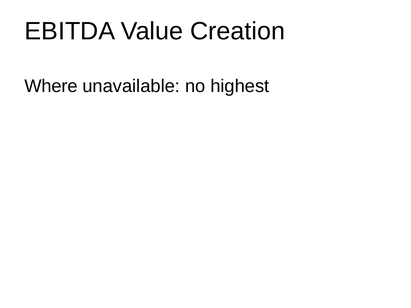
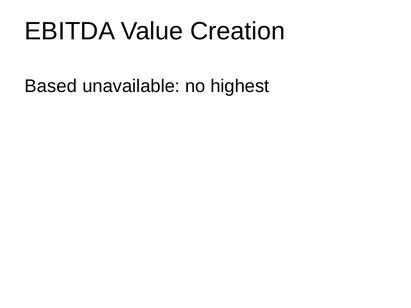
Where: Where -> Based
